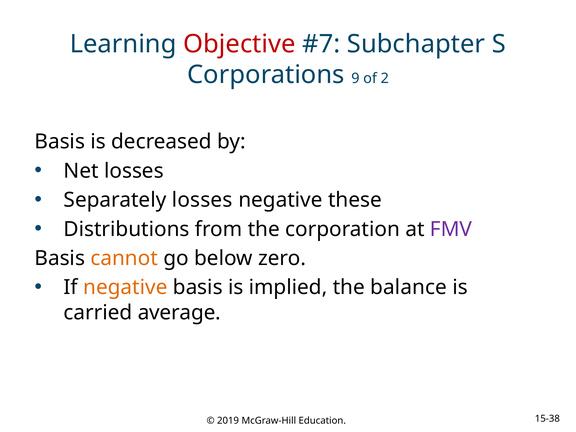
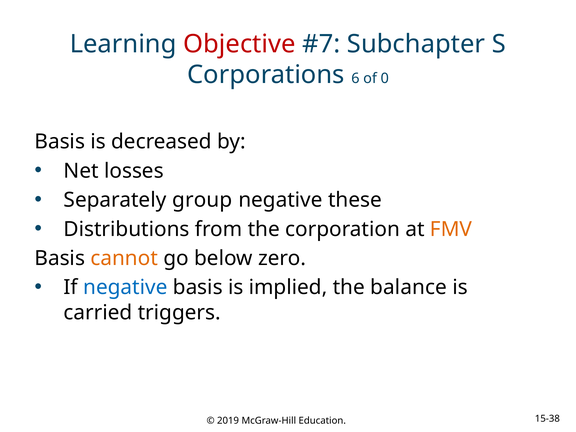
9: 9 -> 6
2: 2 -> 0
Separately losses: losses -> group
FMV colour: purple -> orange
negative at (125, 287) colour: orange -> blue
average: average -> triggers
